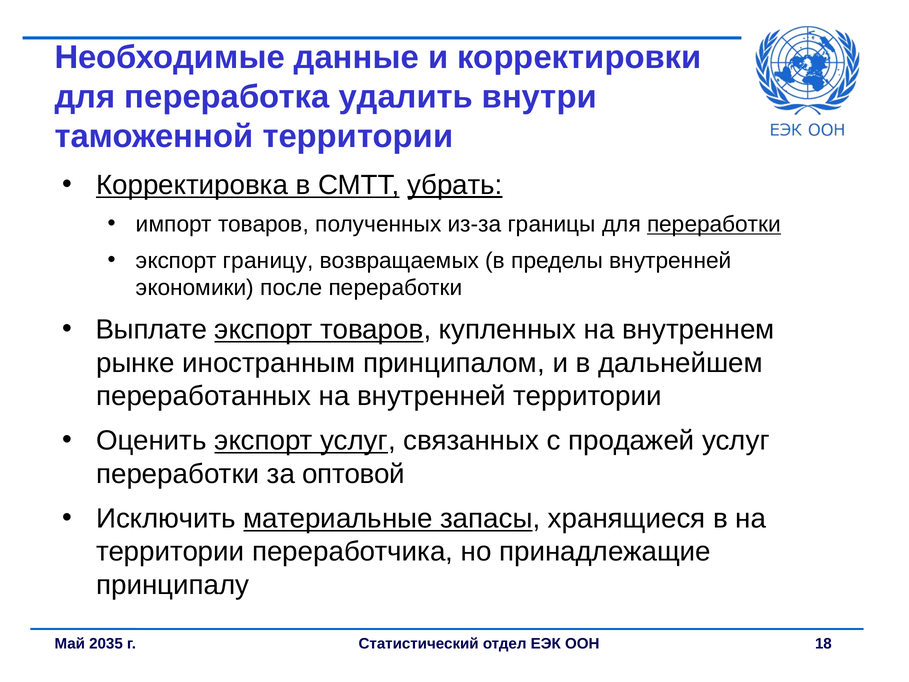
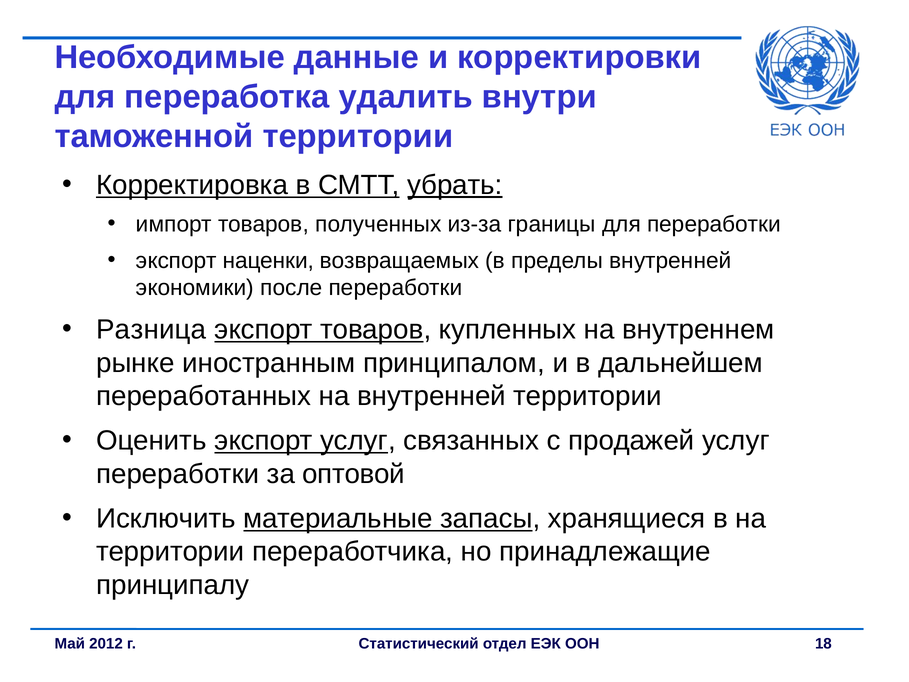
переработки at (714, 224) underline: present -> none
границу: границу -> наценки
Выплате: Выплате -> Разница
2035: 2035 -> 2012
